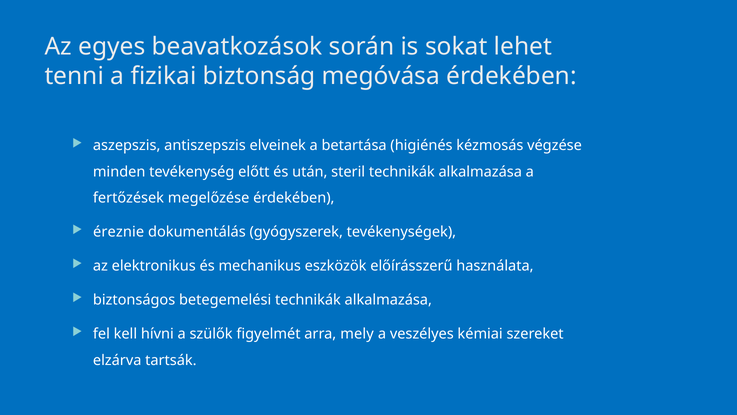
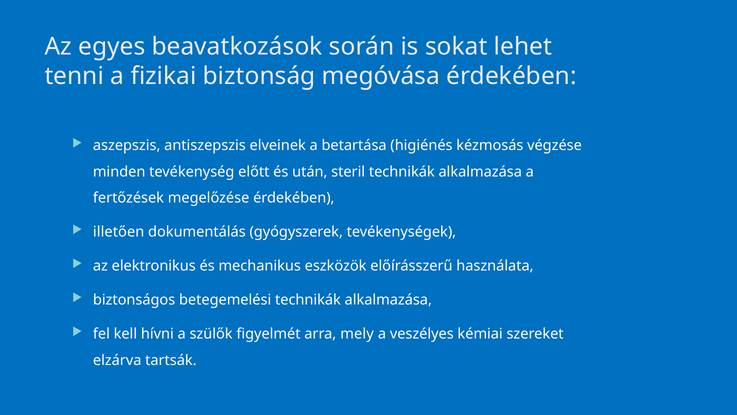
éreznie: éreznie -> illetően
